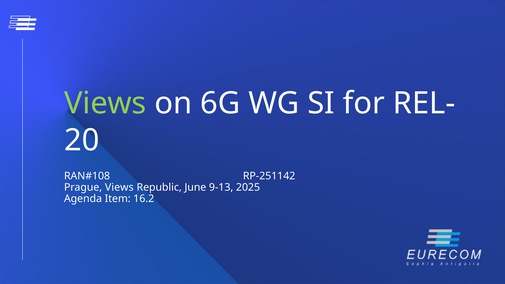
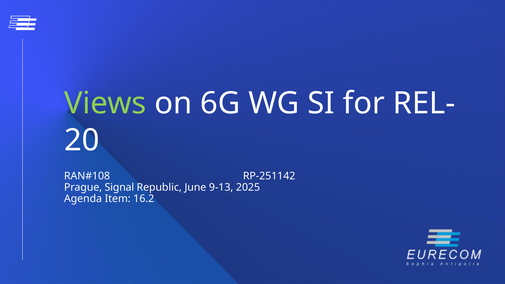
Prague Views: Views -> Signal
